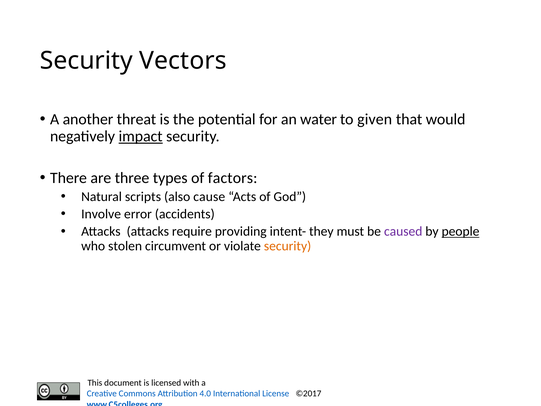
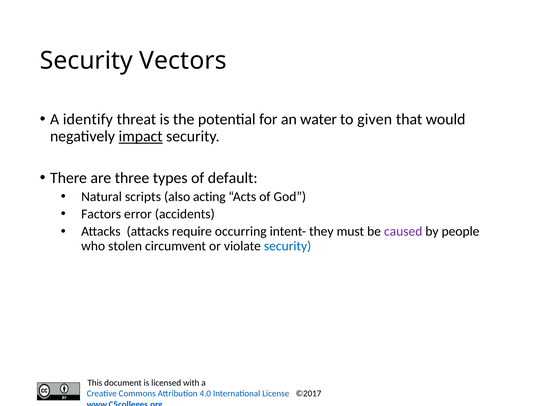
another: another -> identify
factors: factors -> default
cause: cause -> acting
Involve: Involve -> Factors
providing: providing -> occurring
people underline: present -> none
security at (288, 246) colour: orange -> blue
